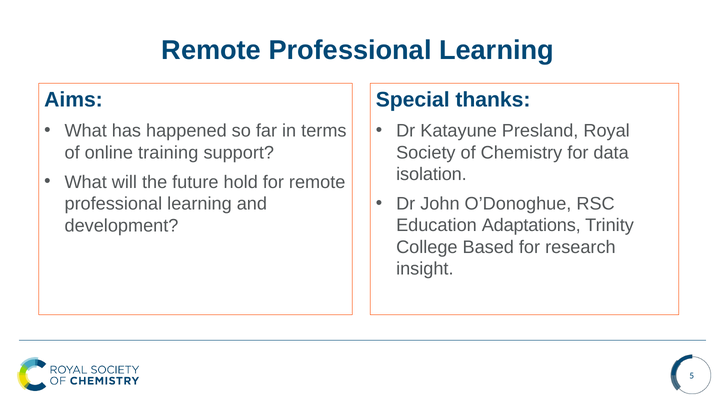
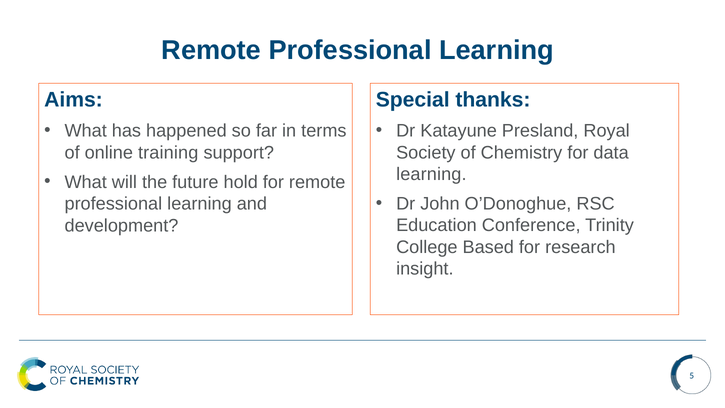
isolation at (431, 174): isolation -> learning
Adaptations: Adaptations -> Conference
